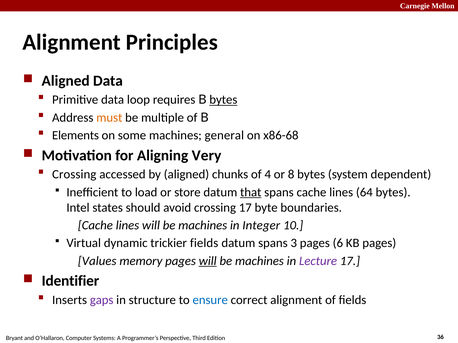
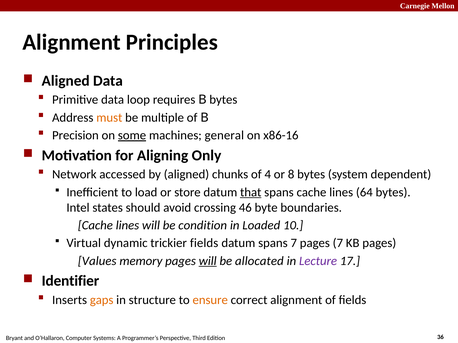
bytes at (223, 100) underline: present -> none
Elements: Elements -> Precision
some underline: none -> present
x86-68: x86-68 -> x86-16
Very: Very -> Only
Crossing at (74, 175): Crossing -> Network
crossing 17: 17 -> 46
lines will be machines: machines -> condition
Integer: Integer -> Loaded
spans 3: 3 -> 7
pages 6: 6 -> 7
machines at (259, 261): machines -> allocated
gaps colour: purple -> orange
ensure colour: blue -> orange
